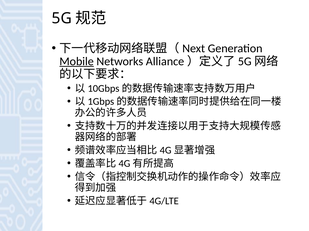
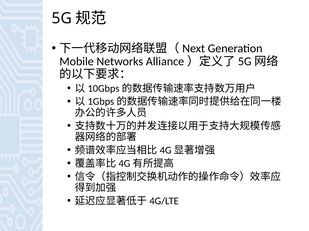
Mobile underline: present -> none
